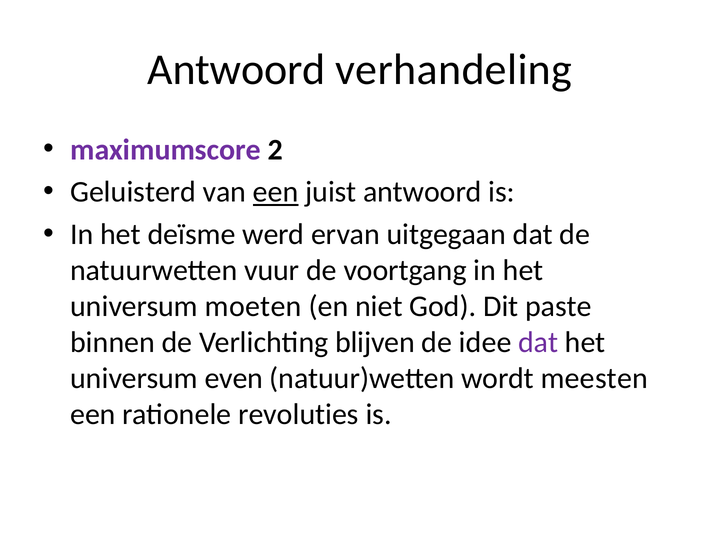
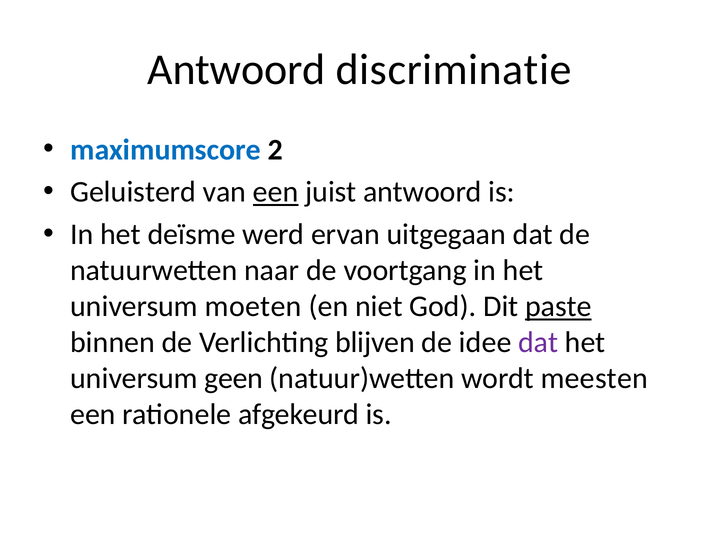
verhandeling: verhandeling -> discriminatie
maximumscore colour: purple -> blue
vuur: vuur -> naar
paste underline: none -> present
even: even -> geen
revoluties: revoluties -> afgekeurd
